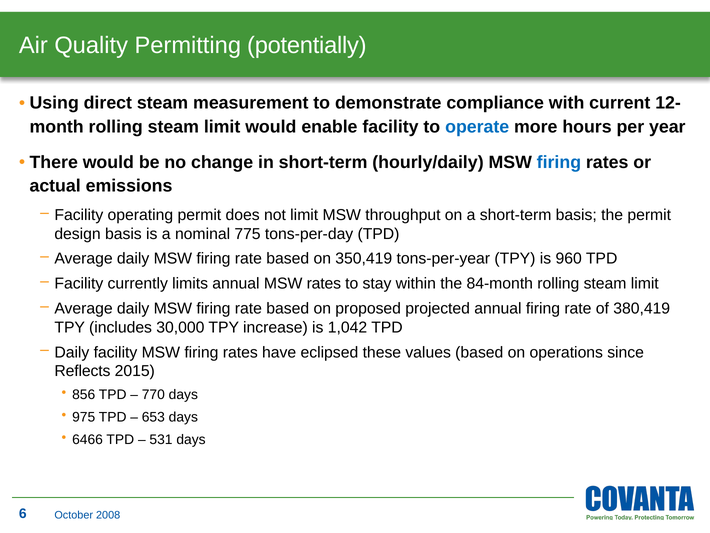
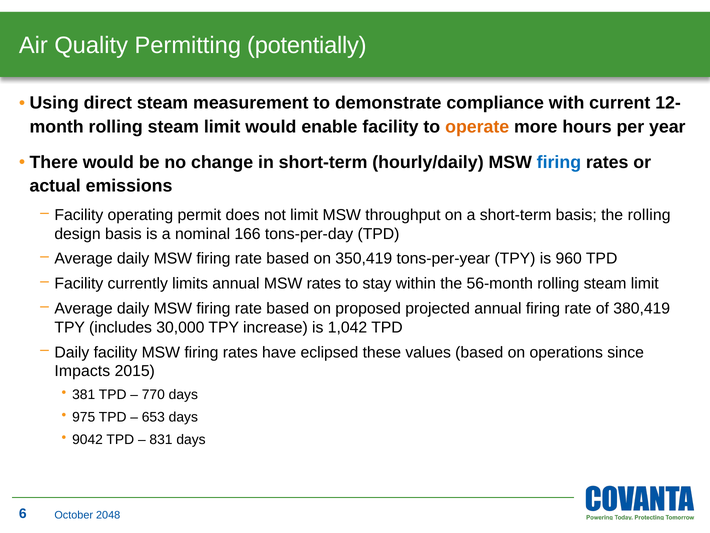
operate colour: blue -> orange
the permit: permit -> rolling
775: 775 -> 166
84-month: 84-month -> 56-month
Reflects: Reflects -> Impacts
856: 856 -> 381
6466: 6466 -> 9042
531: 531 -> 831
2008: 2008 -> 2048
